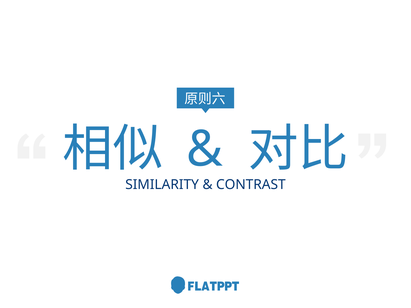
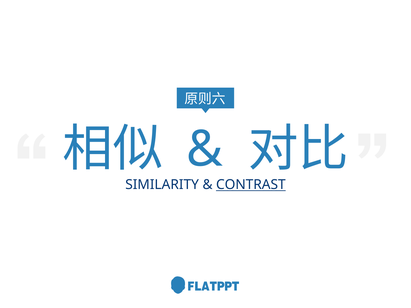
CONTRAST underline: none -> present
